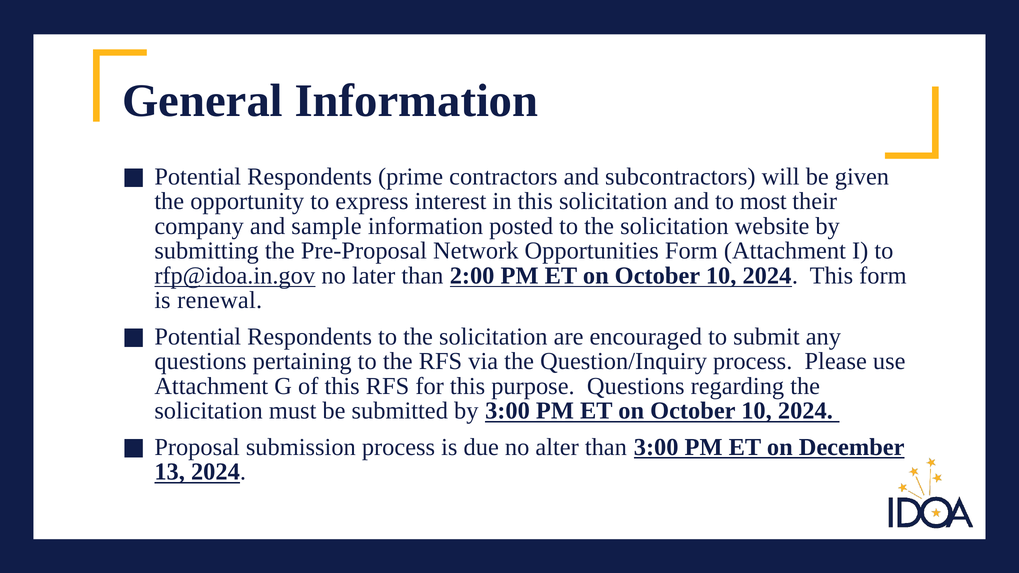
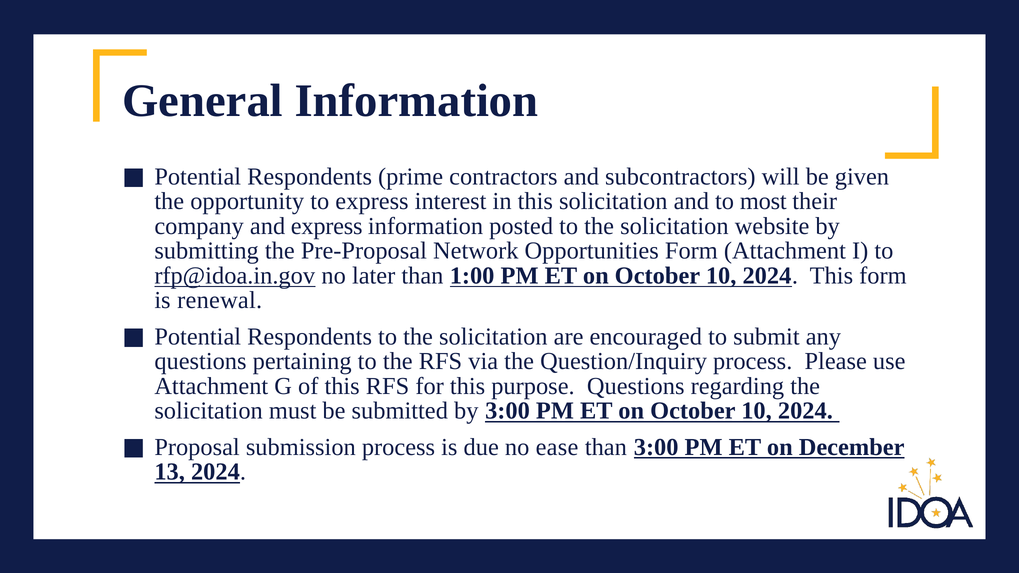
and sample: sample -> express
2:00: 2:00 -> 1:00
alter: alter -> ease
